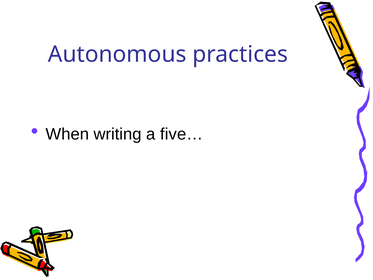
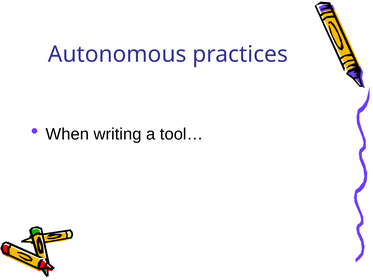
five…: five… -> tool…
